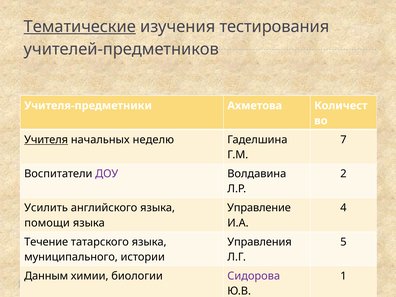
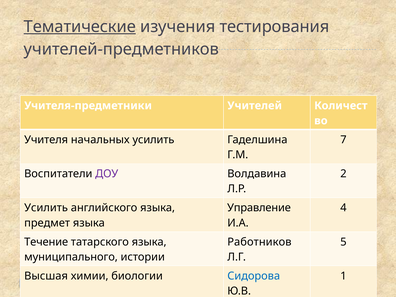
Учителя-предметники Ахметова: Ахметова -> Учителей
Учителя at (46, 140) underline: present -> none
начальных неделю: неделю -> усилить
помощи: помощи -> предмет
Управления: Управления -> Работников
Данным: Данным -> Высшая
Сидорова colour: purple -> blue
